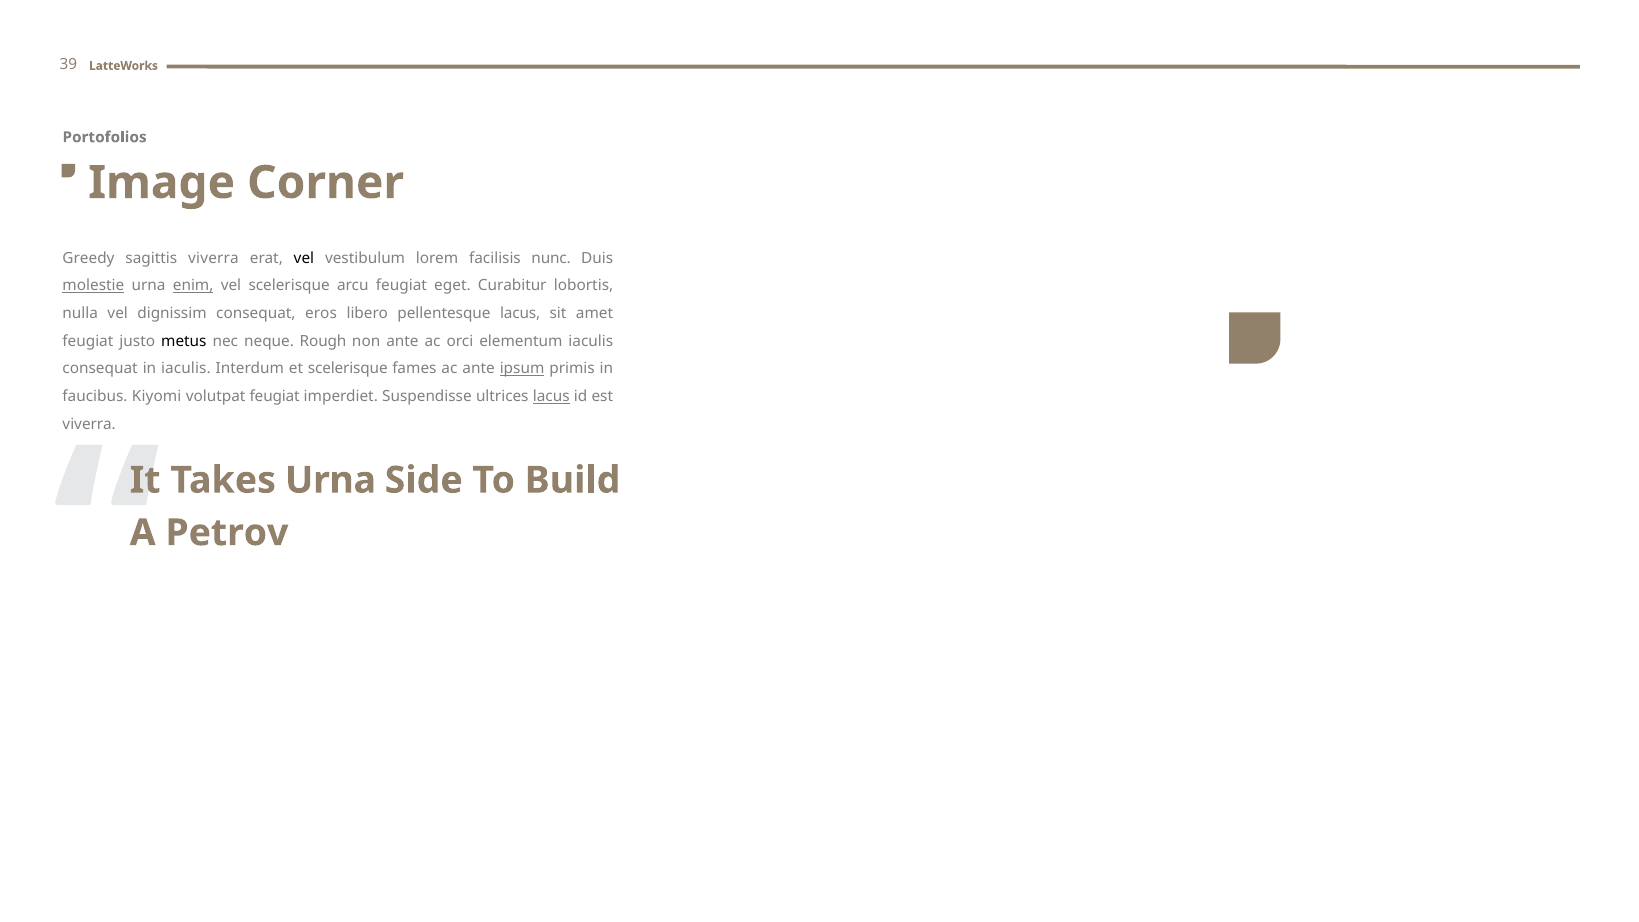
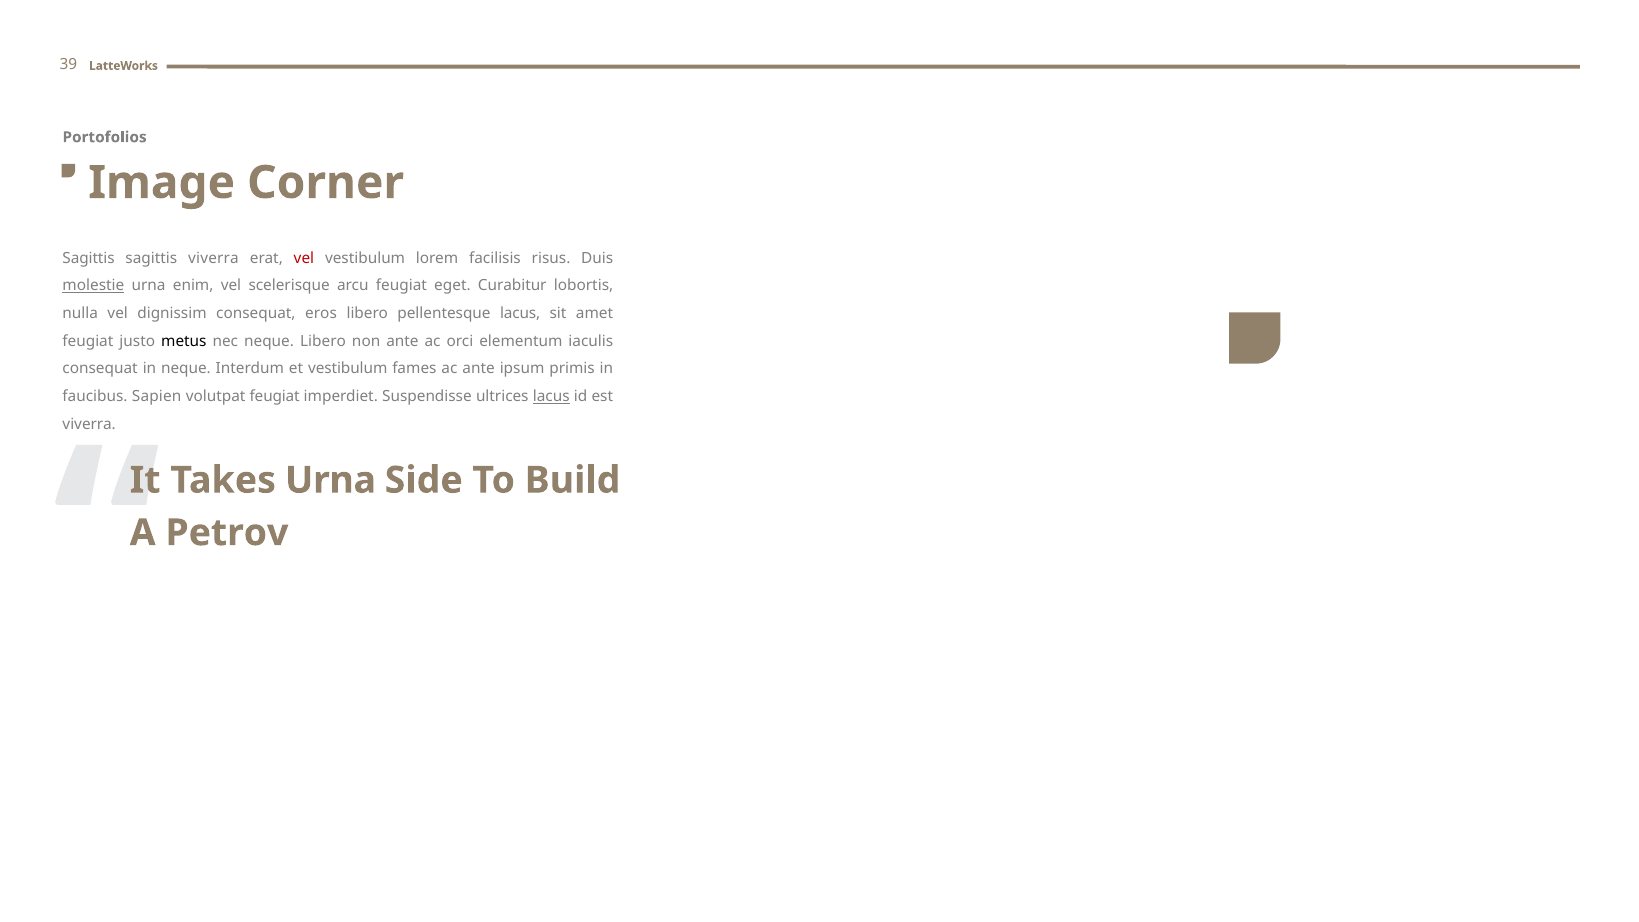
Greedy at (89, 258): Greedy -> Sagittis
vel at (304, 258) colour: black -> red
nunc: nunc -> risus
enim underline: present -> none
neque Rough: Rough -> Libero
in iaculis: iaculis -> neque
et scelerisque: scelerisque -> vestibulum
ipsum underline: present -> none
Kiyomi: Kiyomi -> Sapien
